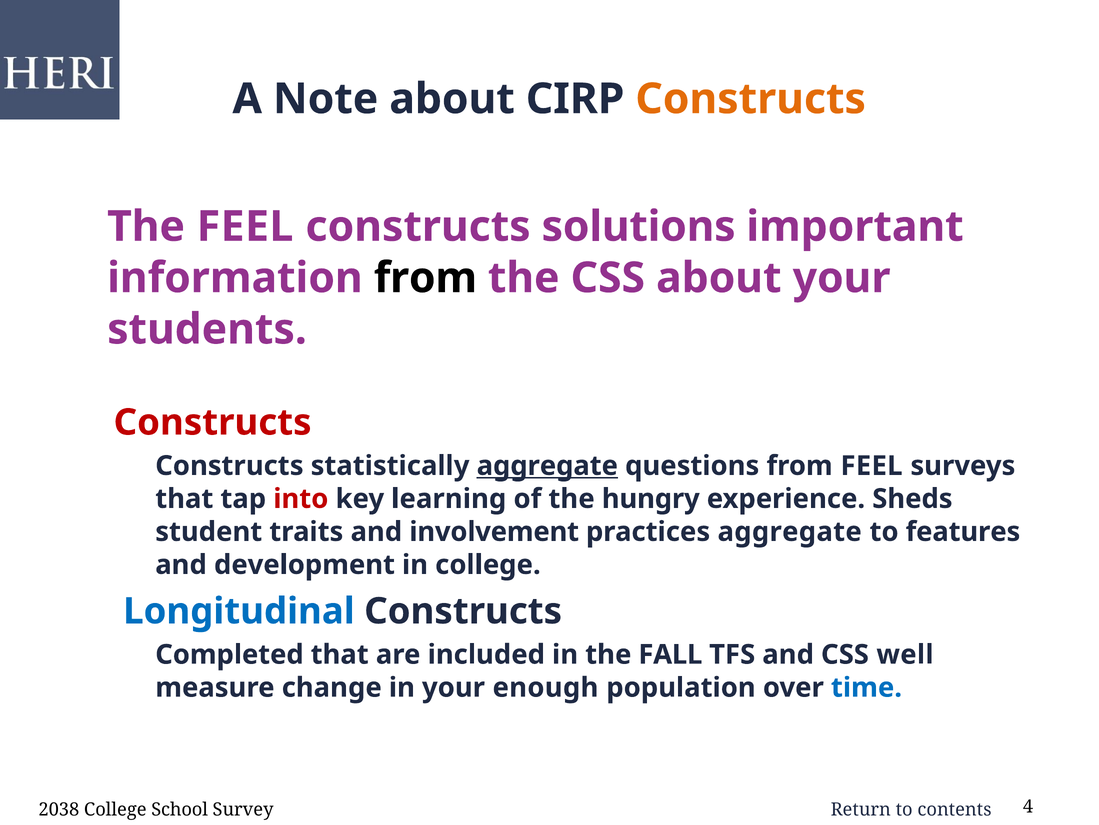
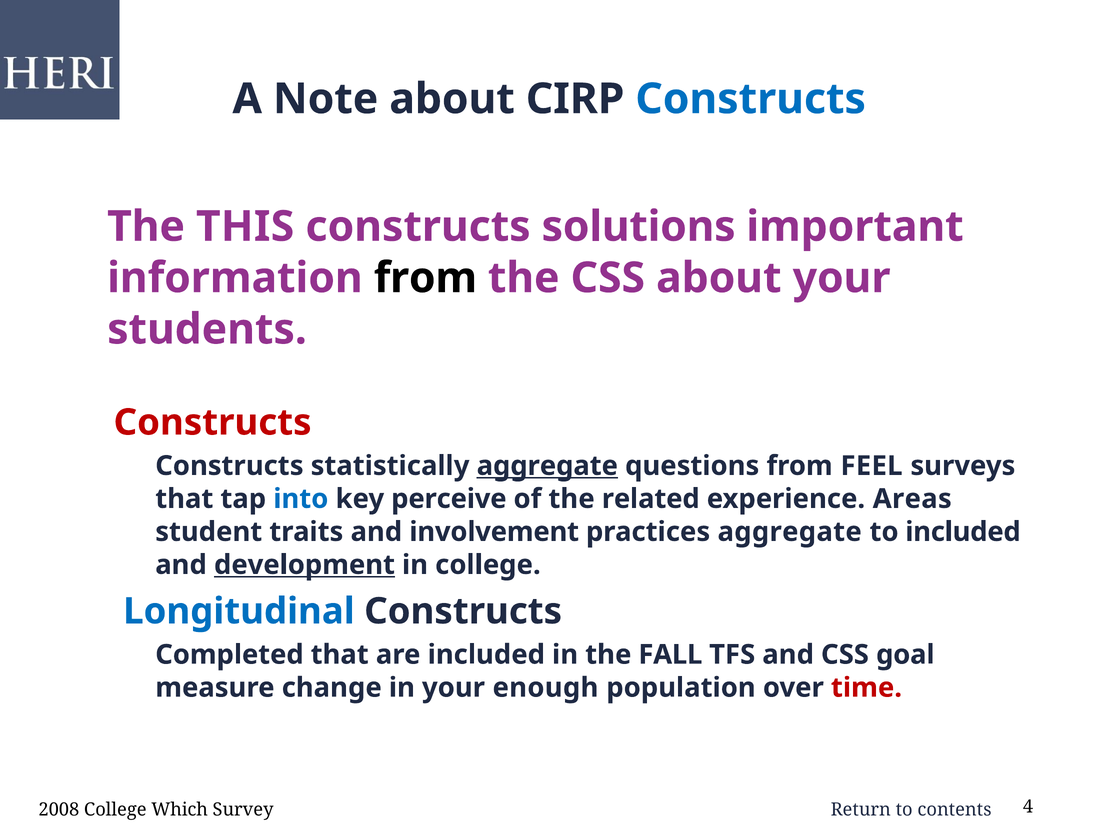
Constructs at (751, 99) colour: orange -> blue
The FEEL: FEEL -> THIS
into colour: red -> blue
learning: learning -> perceive
hungry: hungry -> related
Sheds: Sheds -> Areas
to features: features -> included
development underline: none -> present
well: well -> goal
time colour: blue -> red
2038: 2038 -> 2008
School: School -> Which
